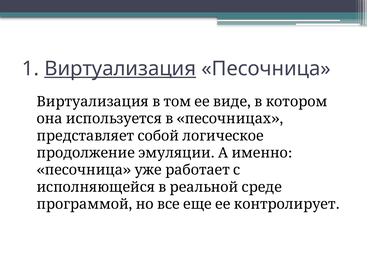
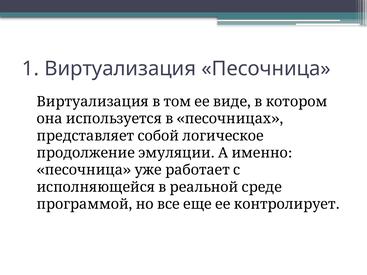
Виртуализация underline: present -> none
